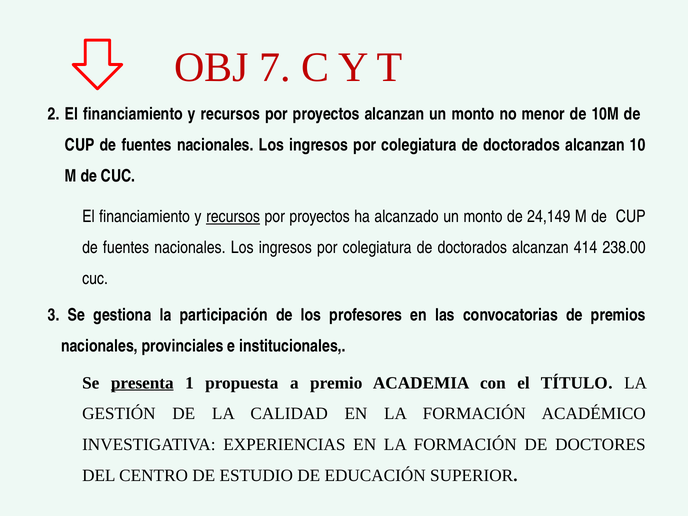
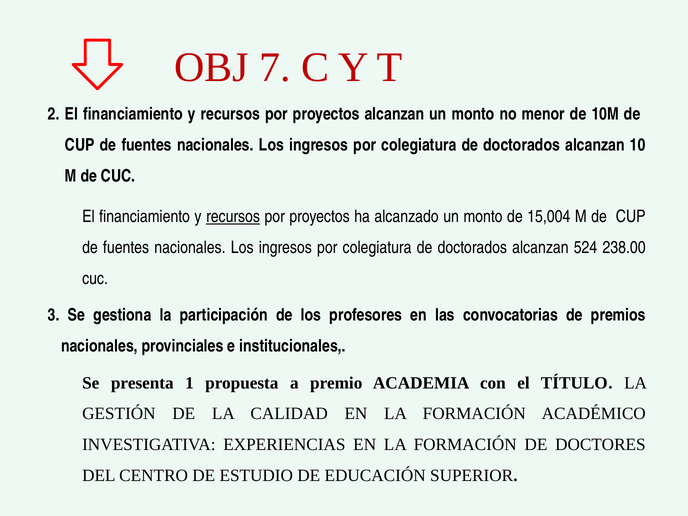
24,149: 24,149 -> 15,004
414: 414 -> 524
presenta underline: present -> none
